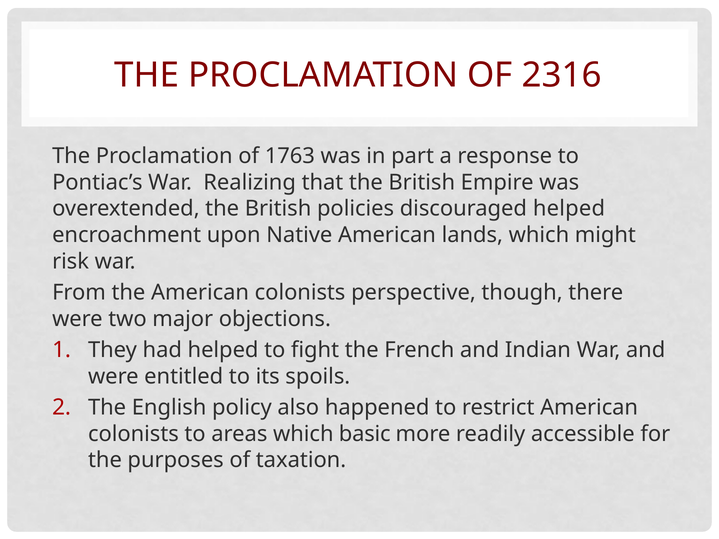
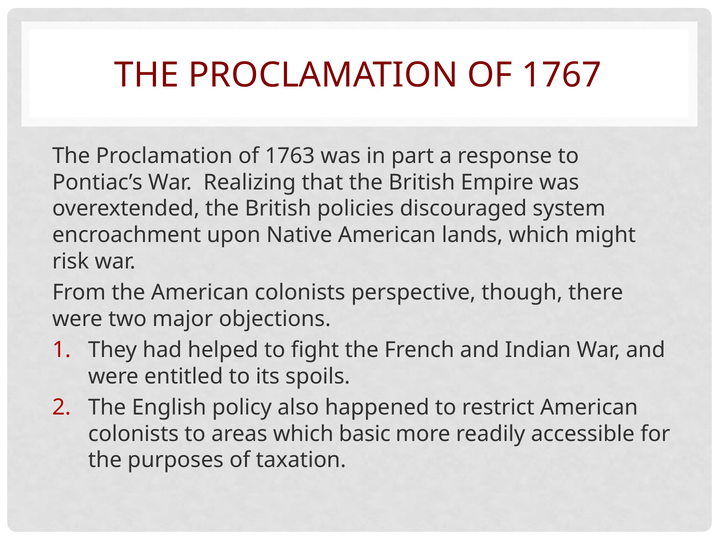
2316: 2316 -> 1767
discouraged helped: helped -> system
